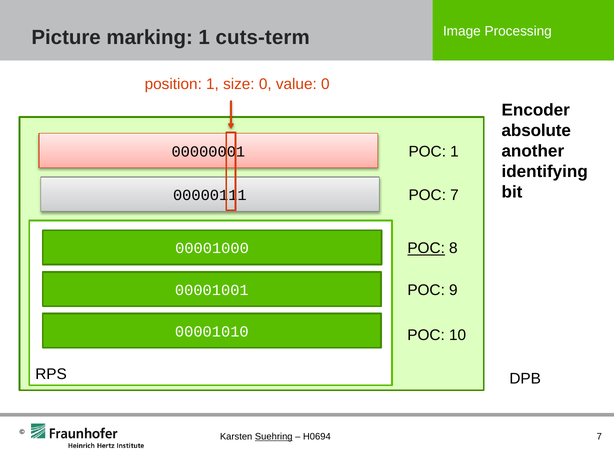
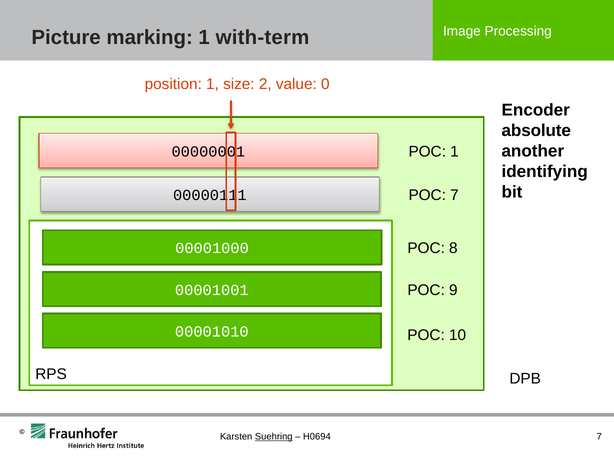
cuts-term: cuts-term -> with-term
size 0: 0 -> 2
POC at (426, 248) underline: present -> none
